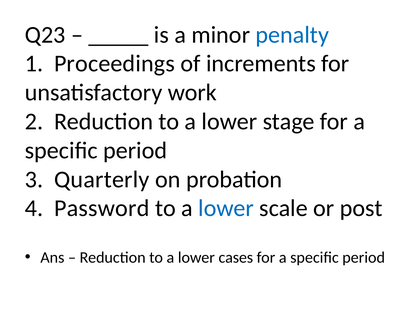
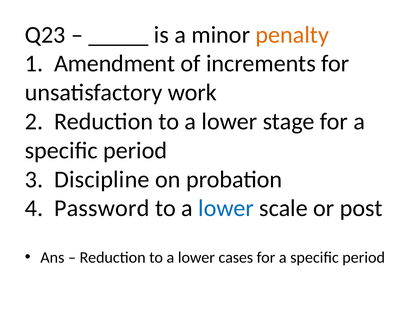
penalty colour: blue -> orange
Proceedings: Proceedings -> Amendment
Quarterly: Quarterly -> Discipline
